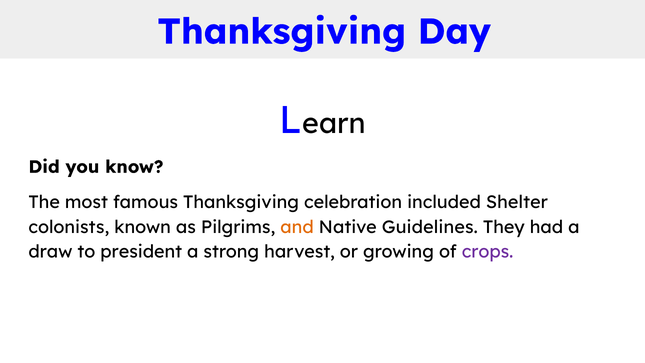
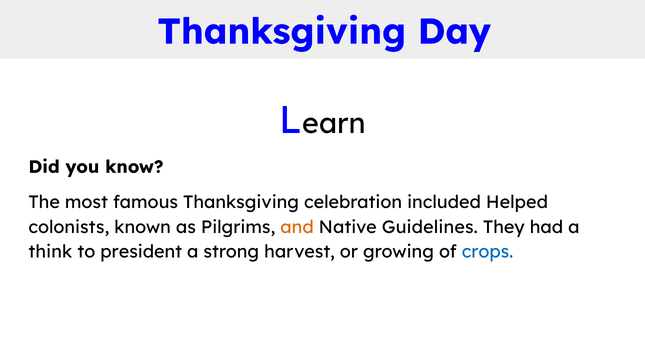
Shelter: Shelter -> Helped
draw: draw -> think
crops colour: purple -> blue
